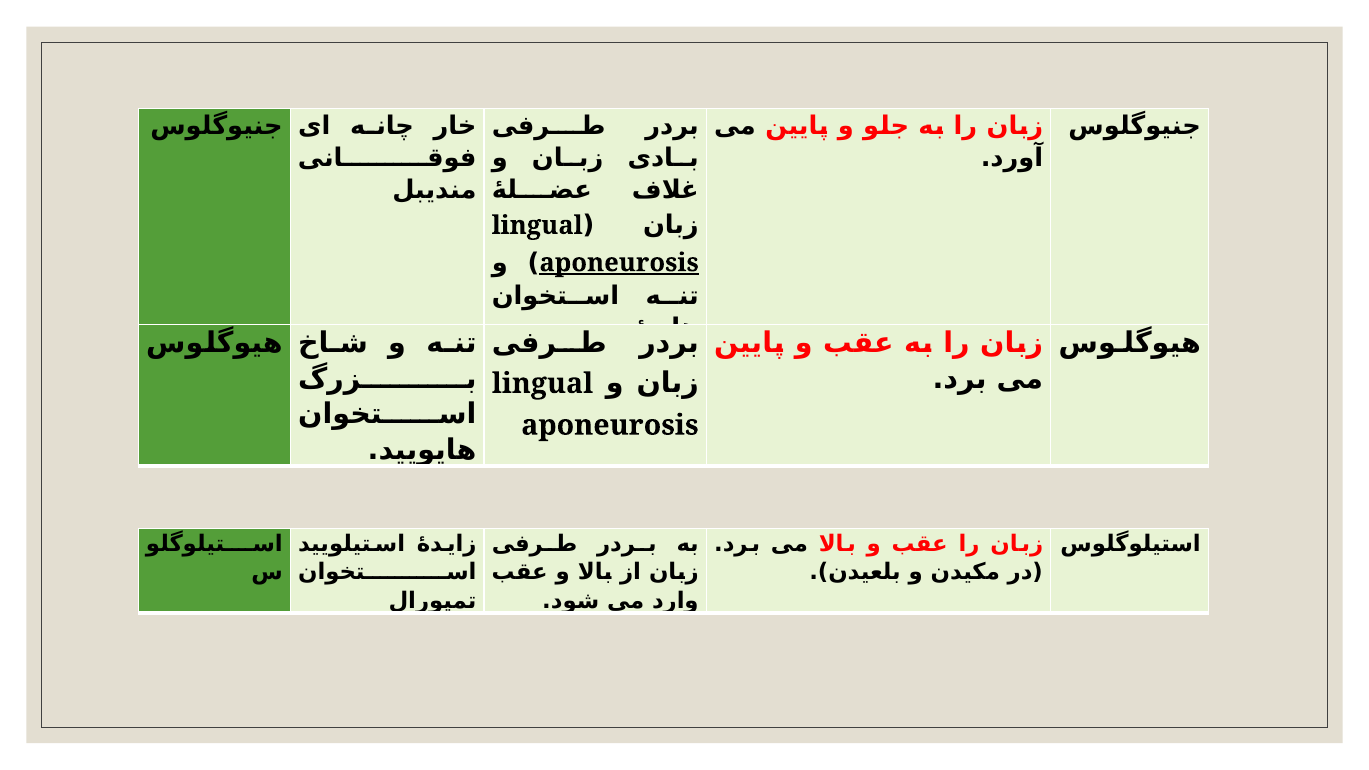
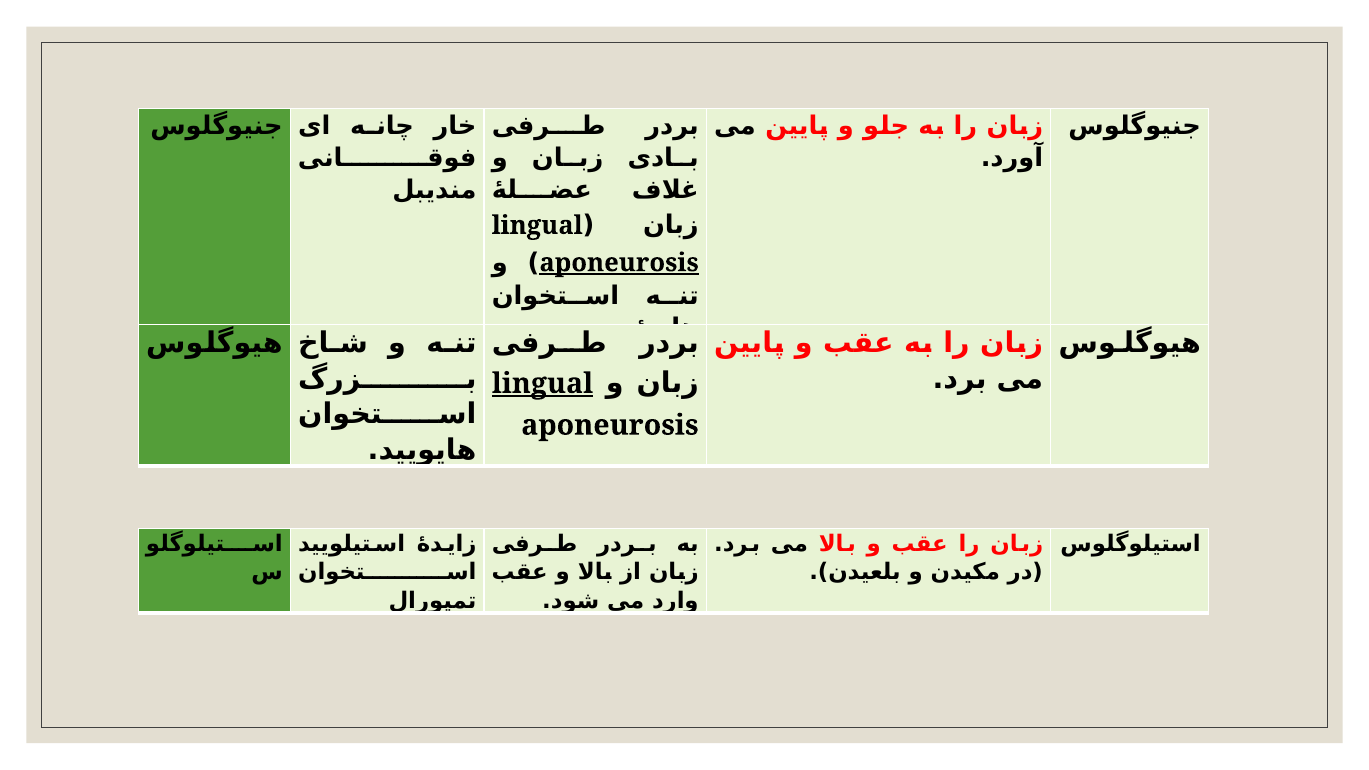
lingual at (542, 384) underline: none -> present
